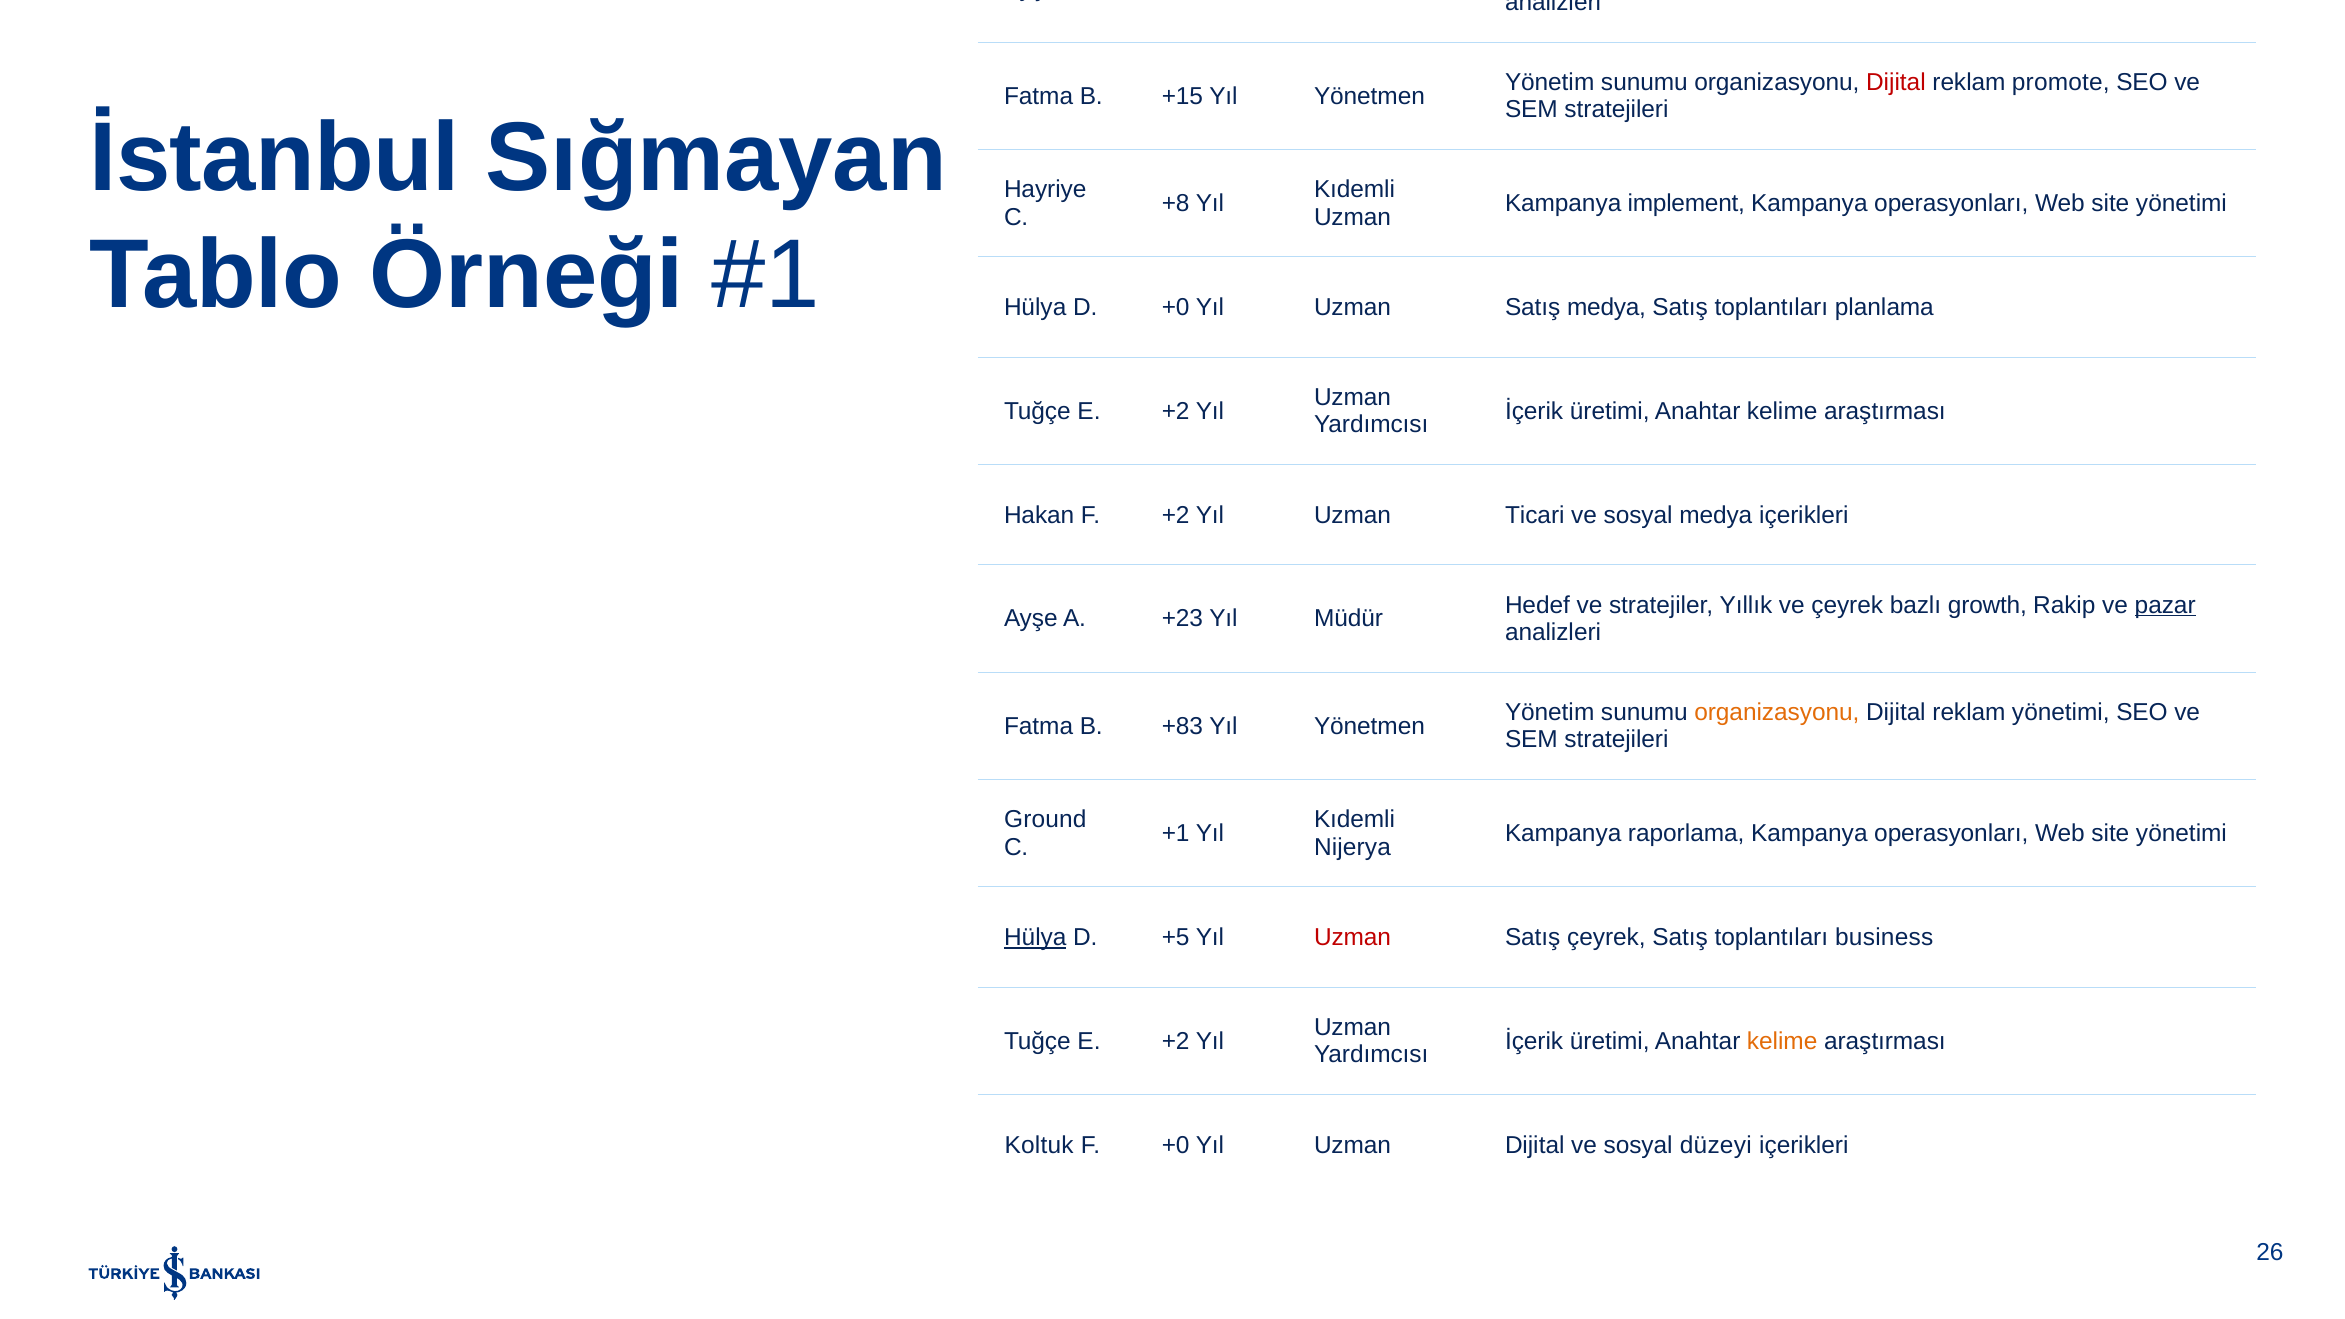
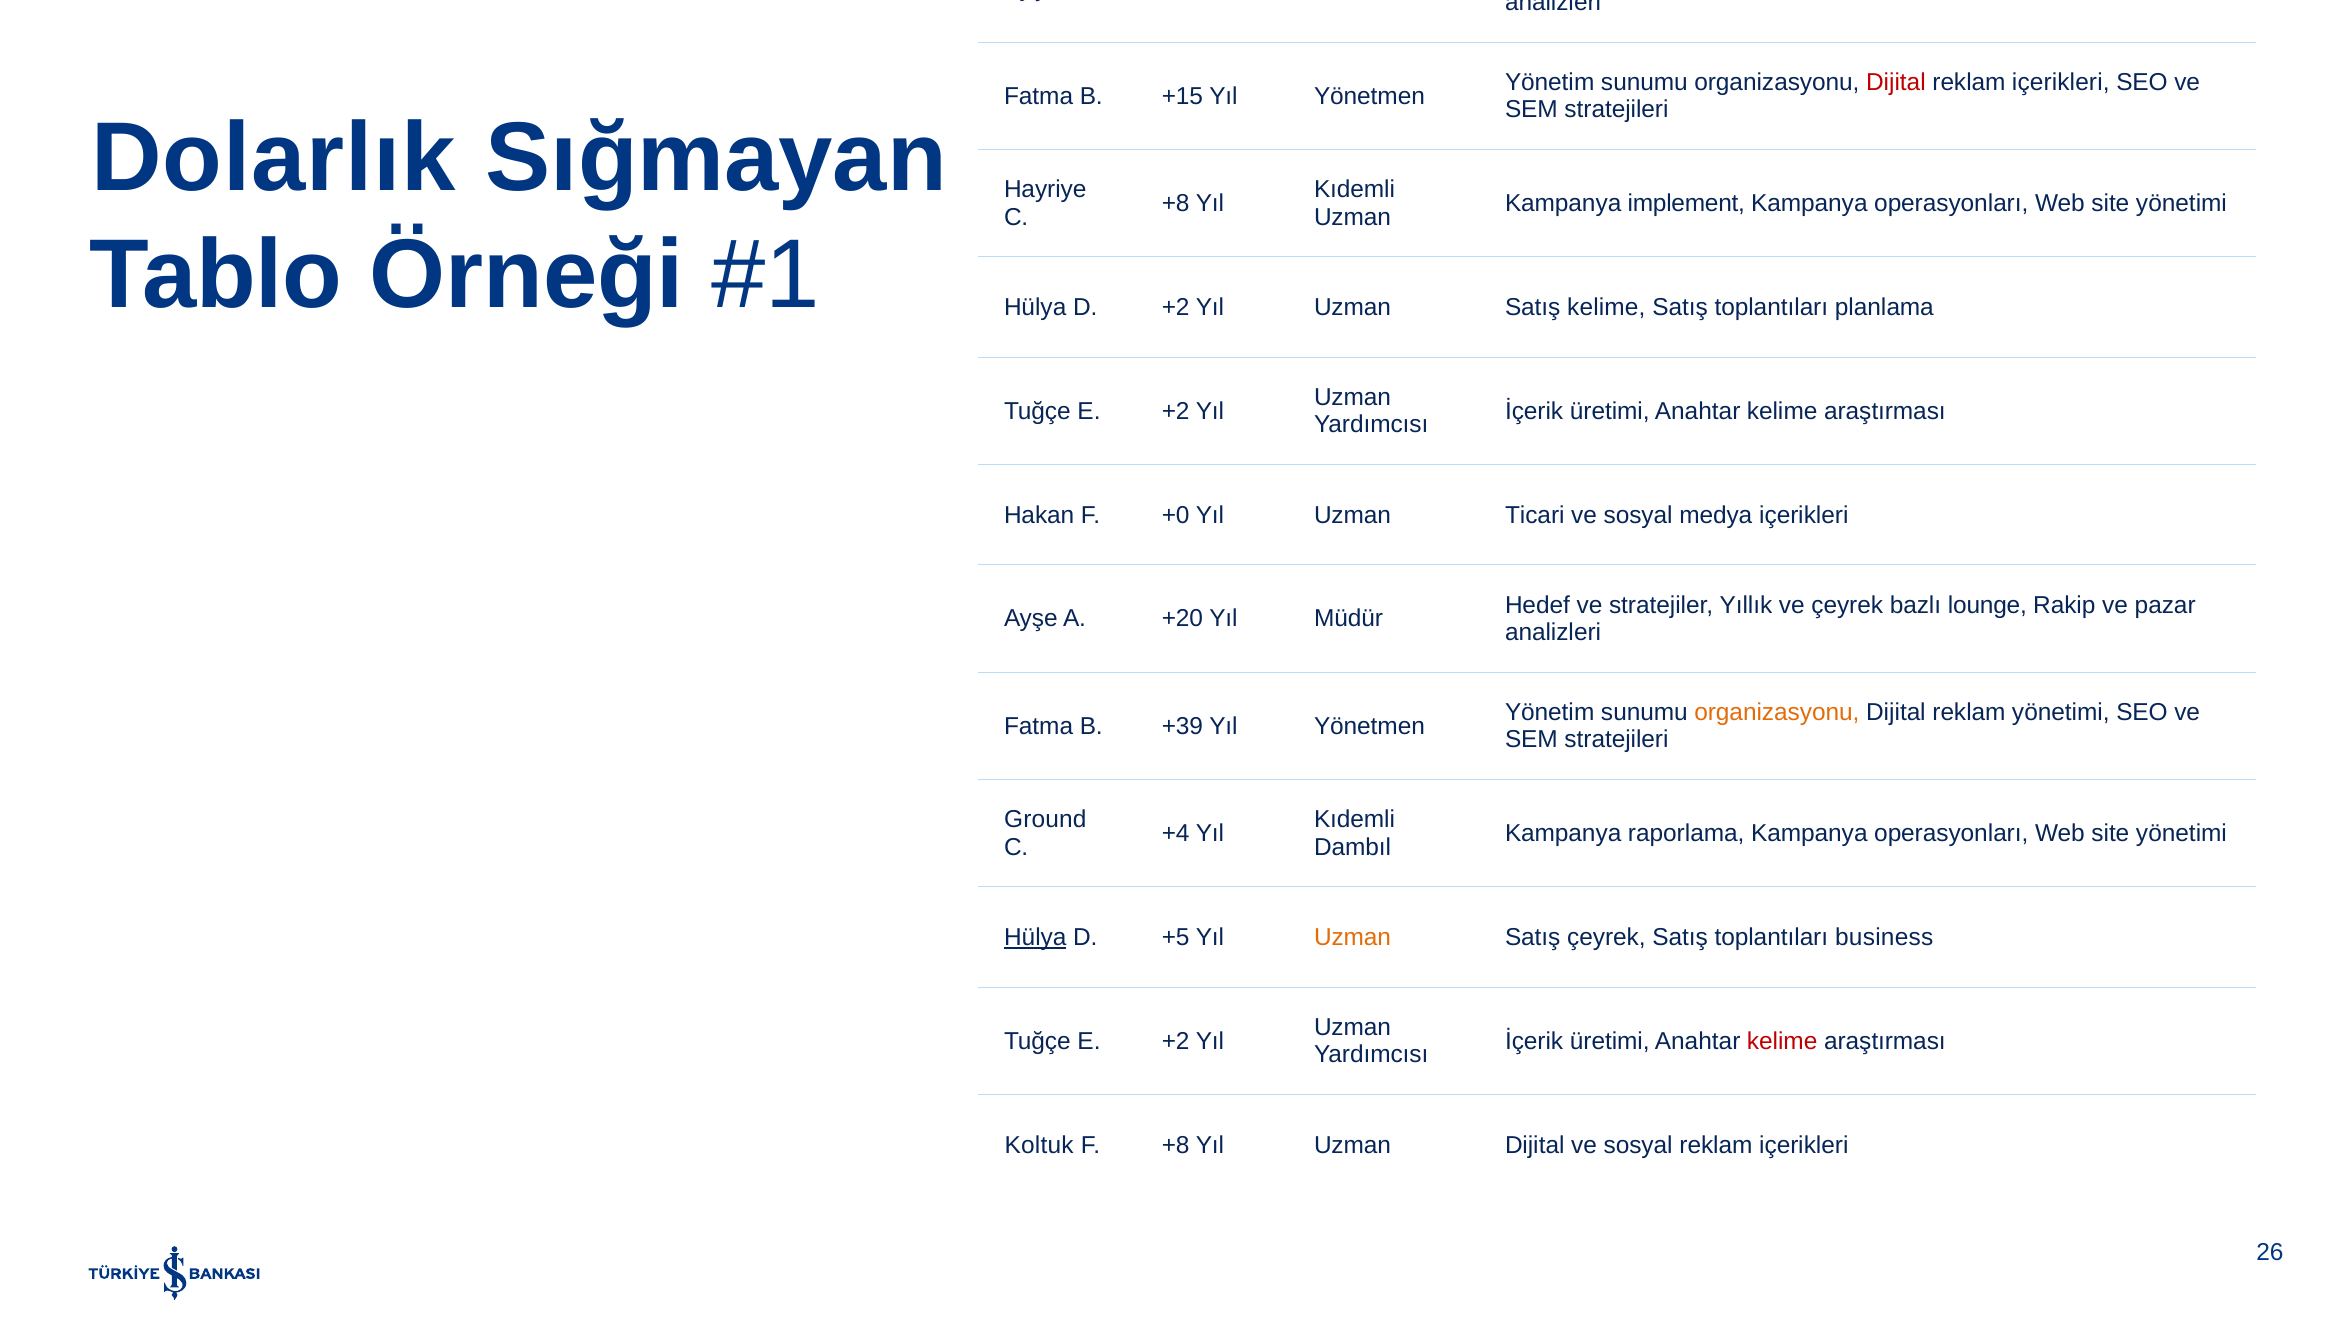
promote at (2061, 82): promote -> içerikleri
İstanbul: İstanbul -> Dolarlık
D +0: +0 -> +2
Satış medya: medya -> kelime
F +2: +2 -> +0
growth: growth -> lounge
pazar at (2165, 605) underline: present -> none
+23: +23 -> +20
+83: +83 -> +39
+1: +1 -> +4
Nijerya: Nijerya -> Dambıl
Uzman at (1353, 937) colour: red -> orange
kelime at (1782, 1041) colour: orange -> red
F +0: +0 -> +8
sosyal düzeyi: düzeyi -> reklam
